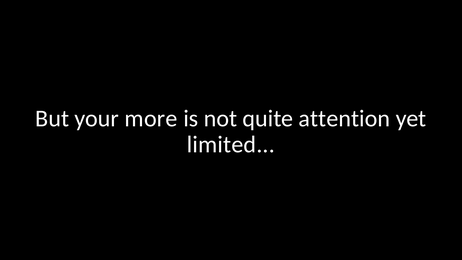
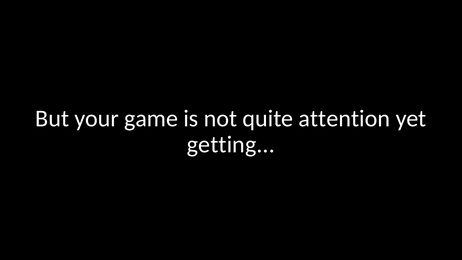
more: more -> game
limited: limited -> getting
